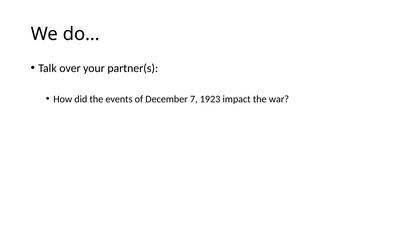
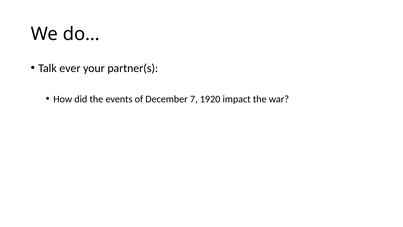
over: over -> ever
1923: 1923 -> 1920
